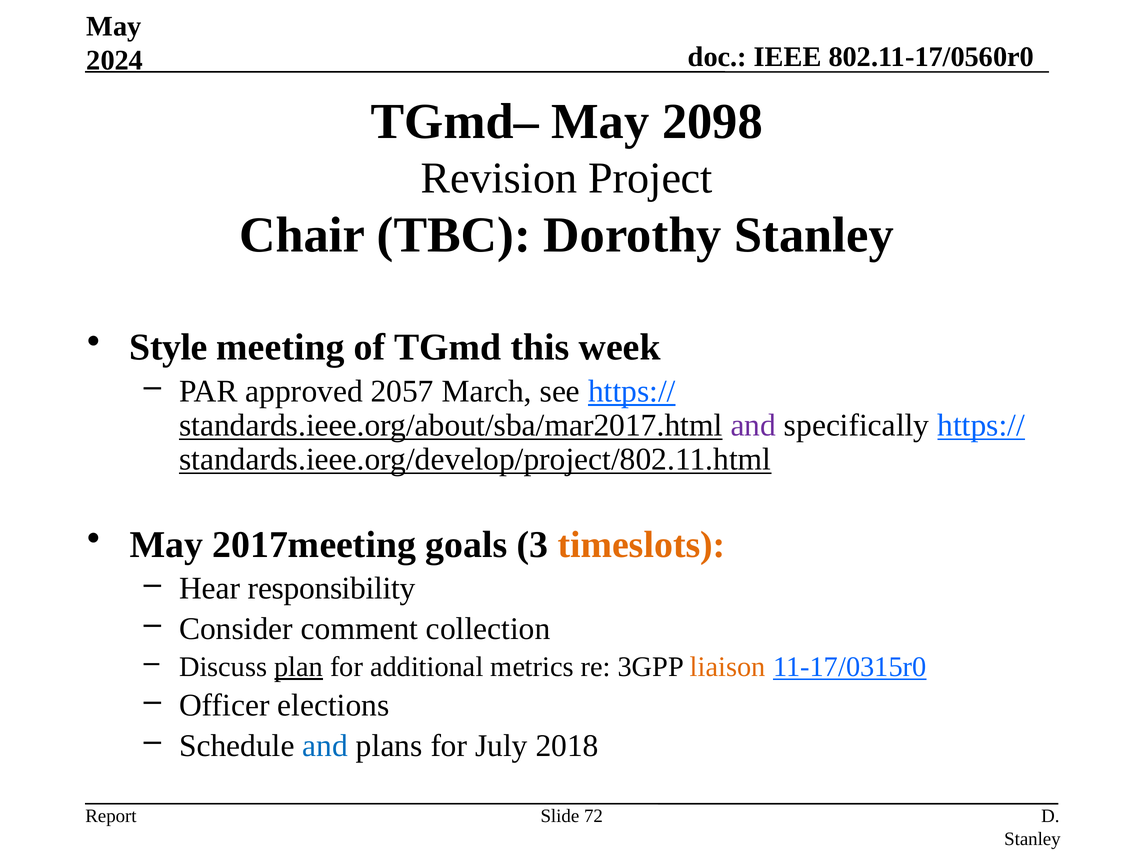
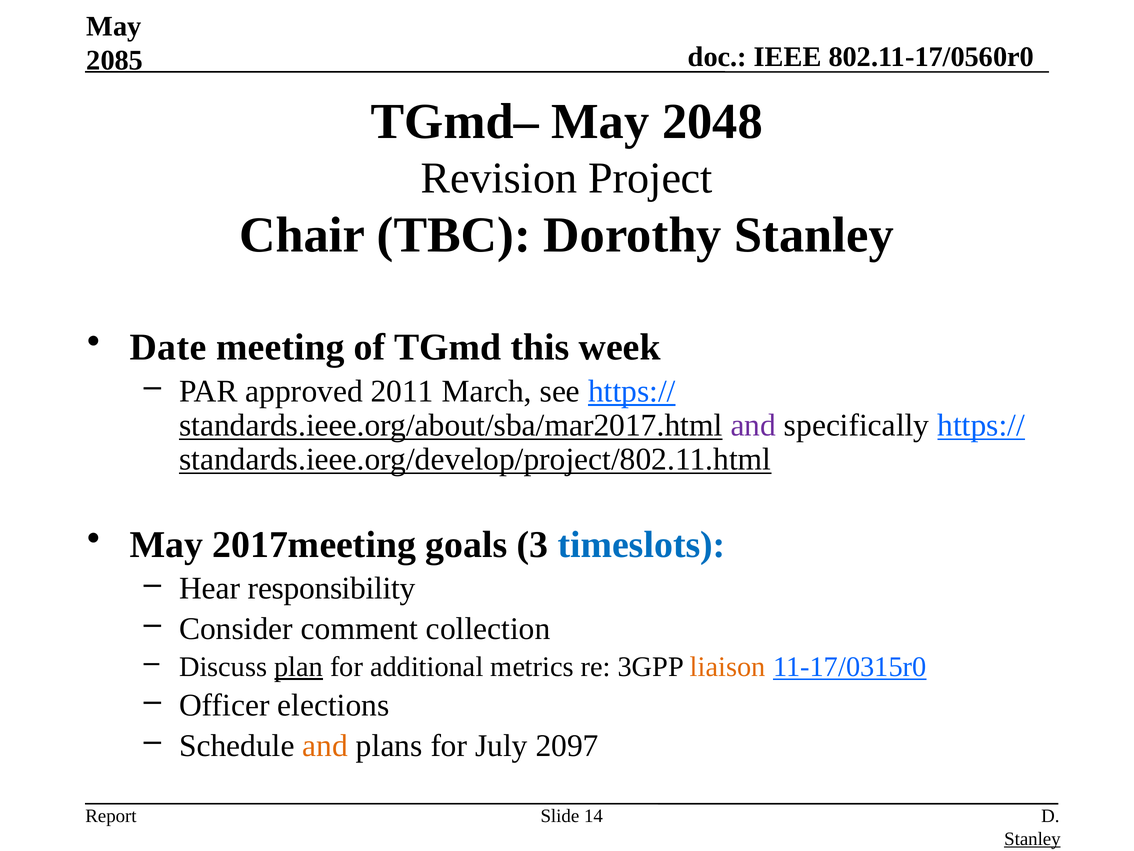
2024: 2024 -> 2085
2098: 2098 -> 2048
Style: Style -> Date
2057: 2057 -> 2011
timeslots colour: orange -> blue
and at (325, 745) colour: blue -> orange
2018: 2018 -> 2097
72: 72 -> 14
Stanley at (1032, 838) underline: none -> present
